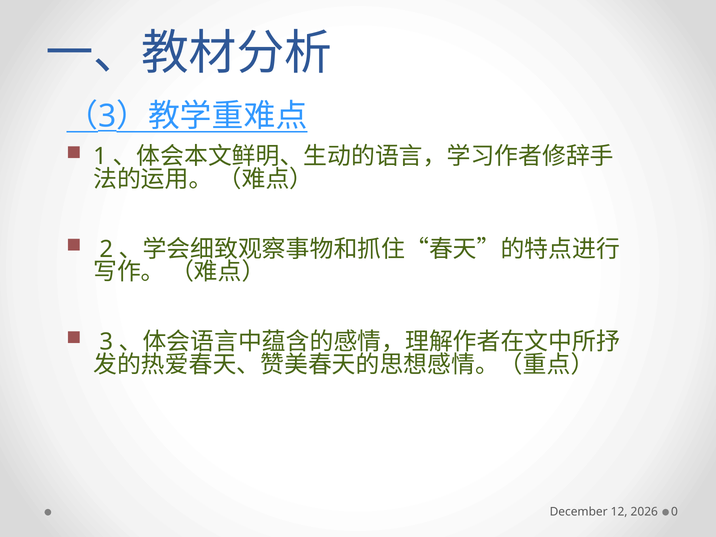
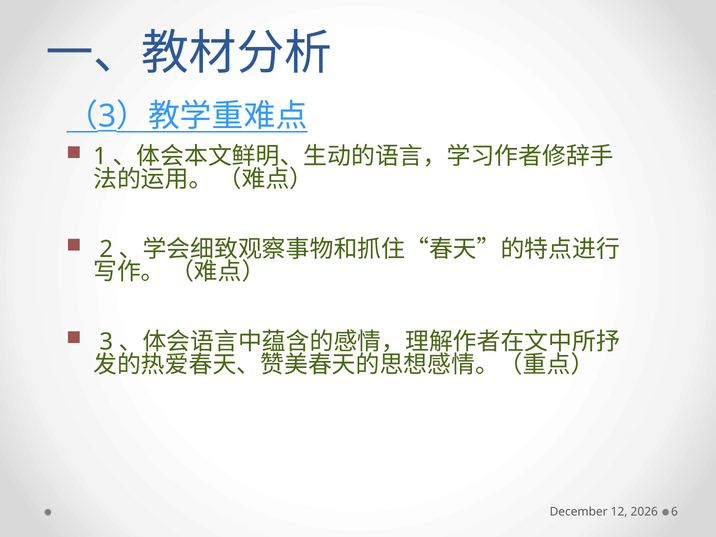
0: 0 -> 6
